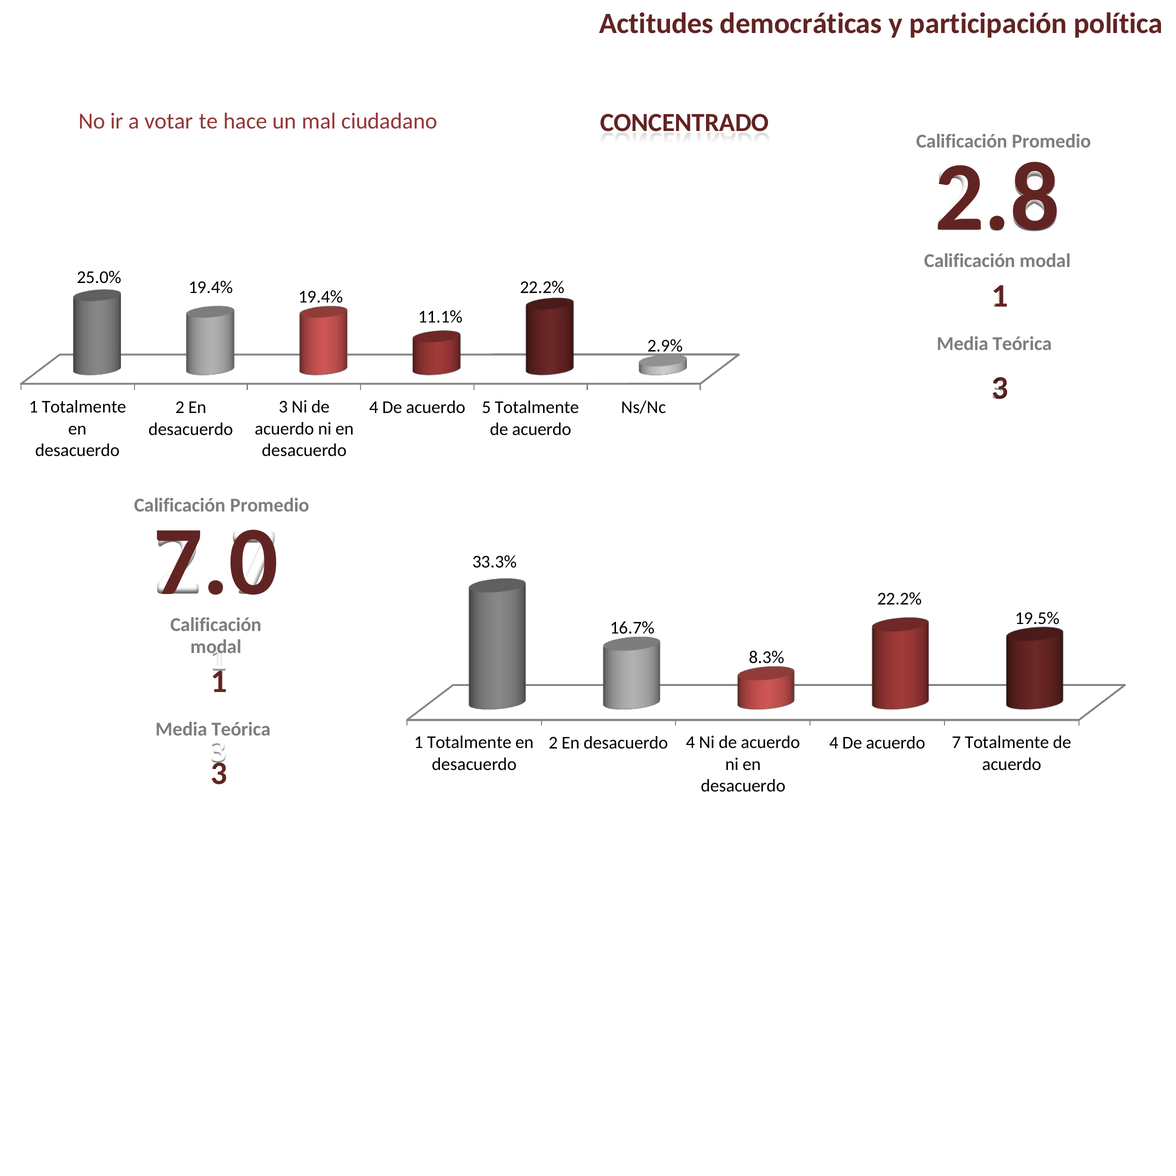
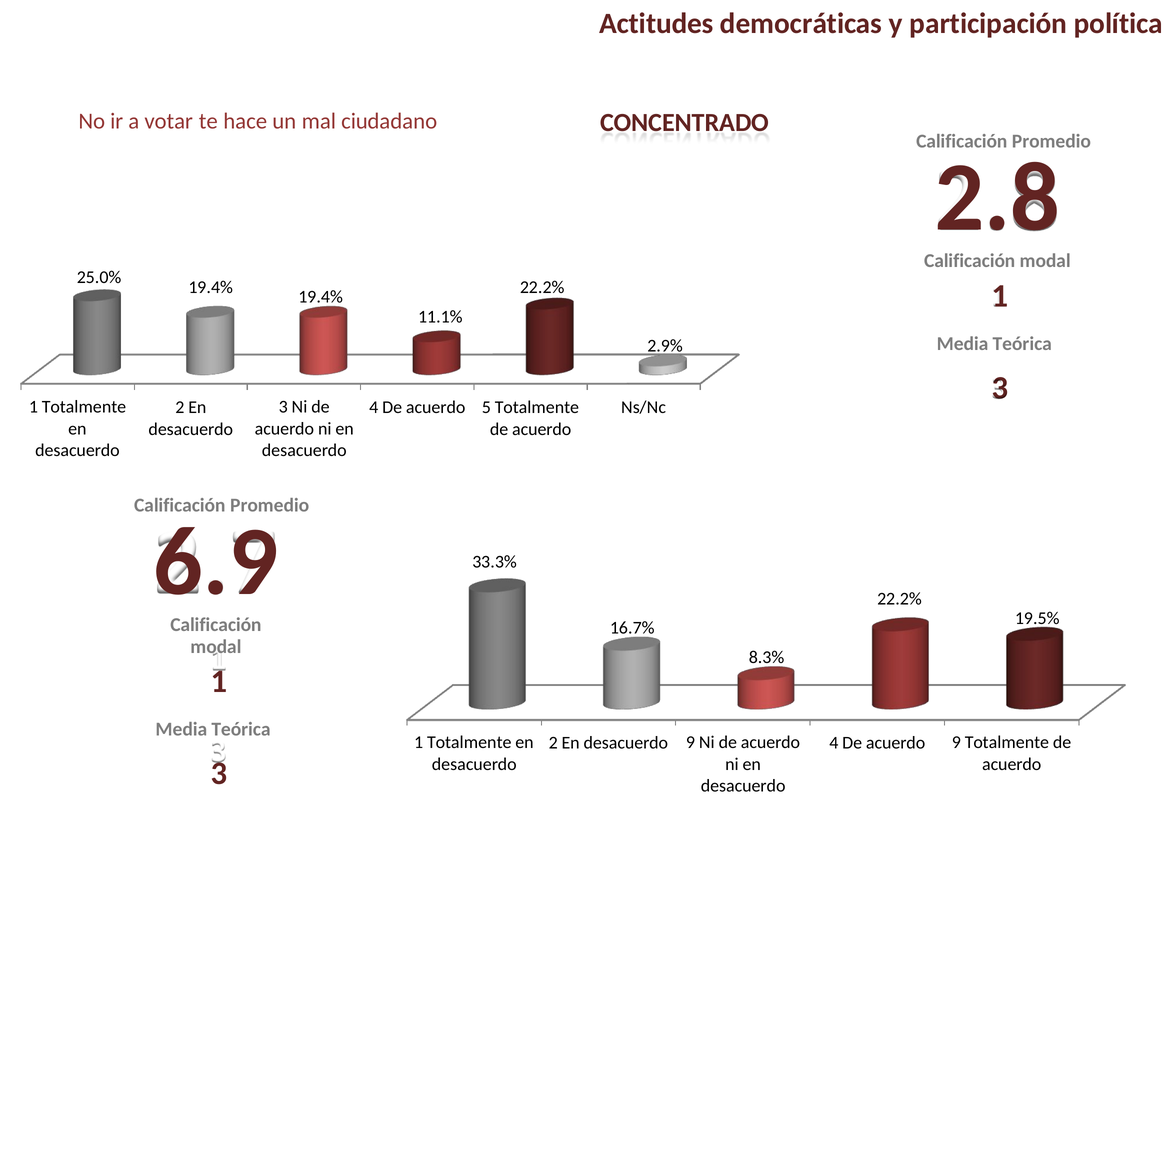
7.0: 7.0 -> 6.9
2 En desacuerdo 4: 4 -> 9
acuerdo 7: 7 -> 9
